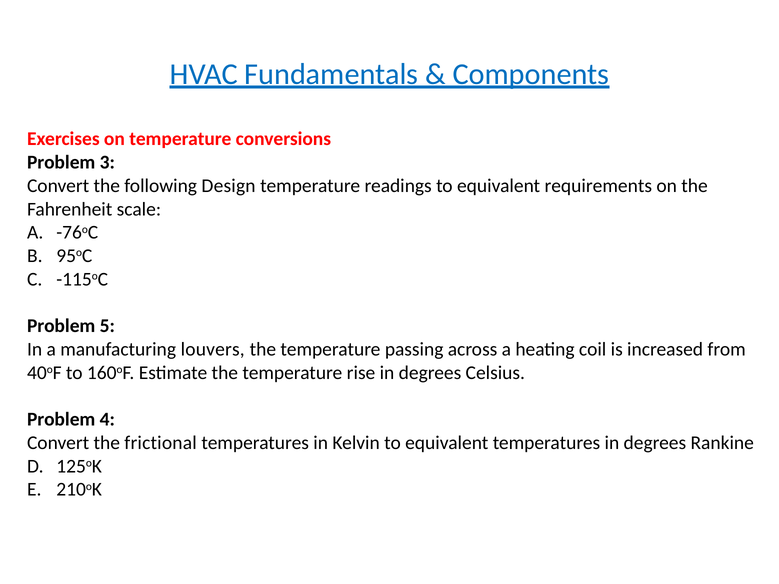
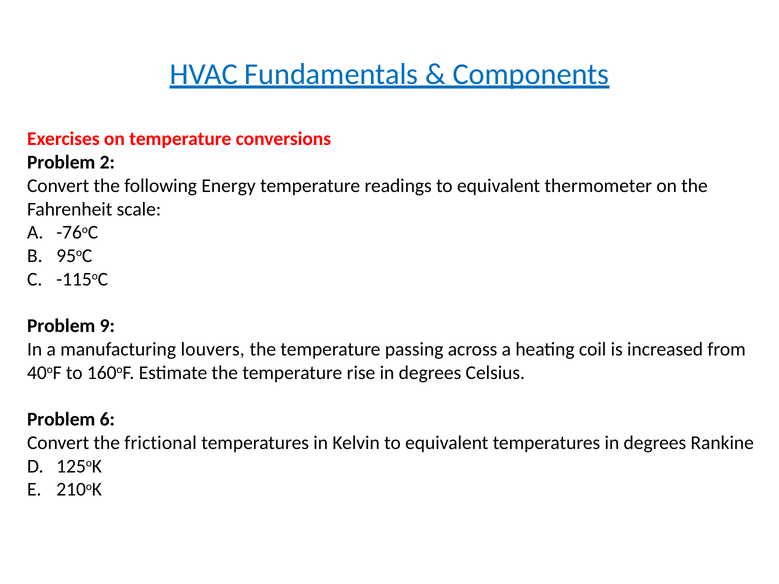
3: 3 -> 2
Design: Design -> Energy
requirements: requirements -> thermometer
5: 5 -> 9
4: 4 -> 6
